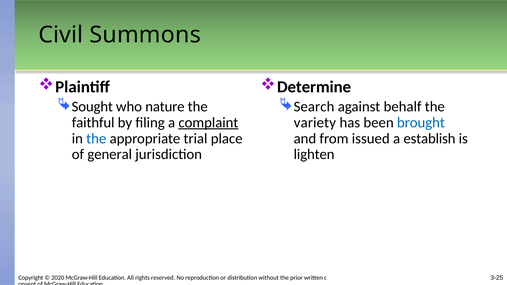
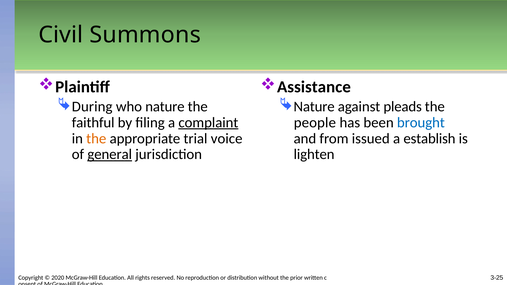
Determine: Determine -> Assistance
Sought: Sought -> During
Search at (314, 107): Search -> Nature
behalf: behalf -> pleads
variety: variety -> people
the at (96, 139) colour: blue -> orange
place: place -> voice
general underline: none -> present
